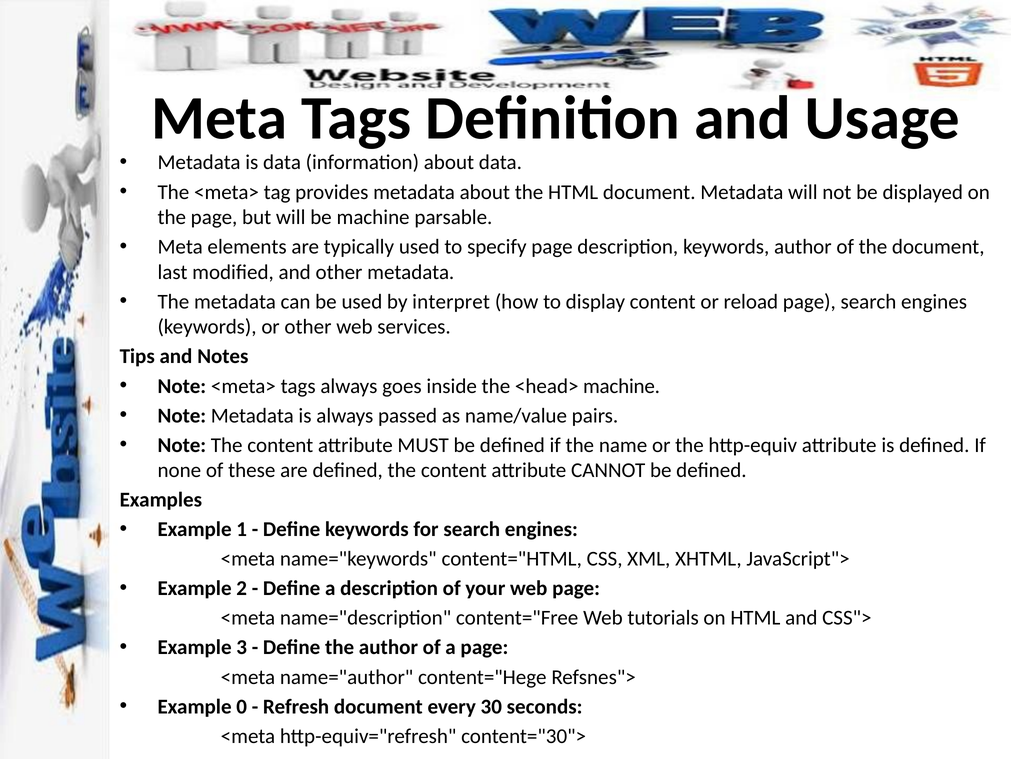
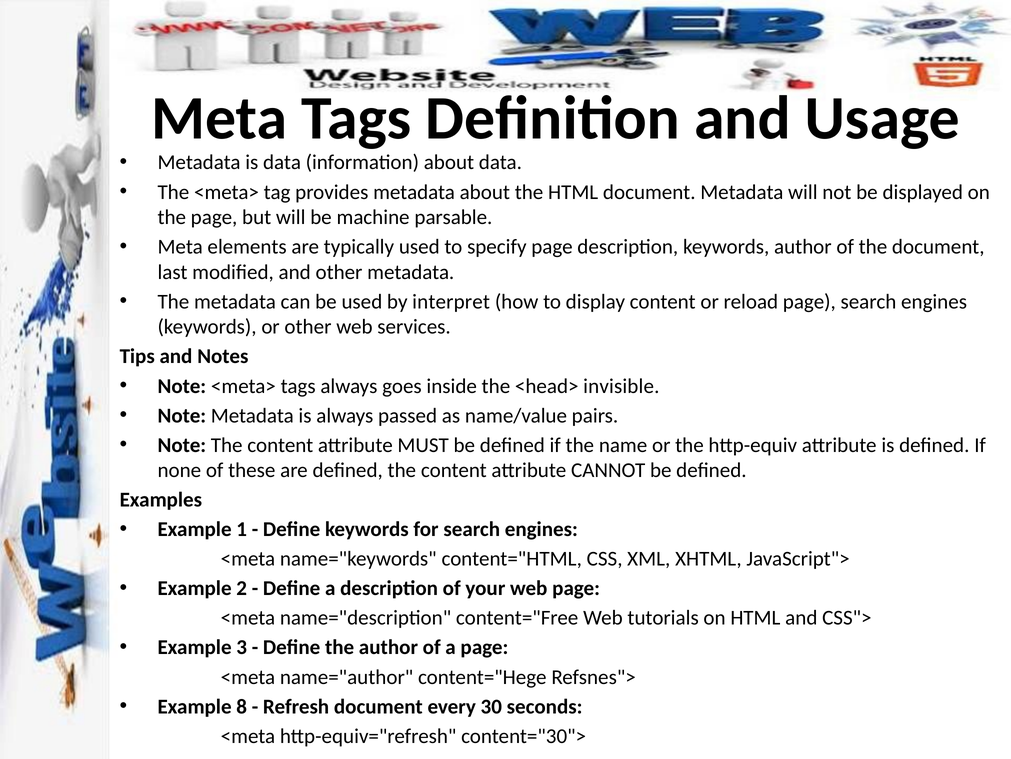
<head> machine: machine -> invisible
0: 0 -> 8
